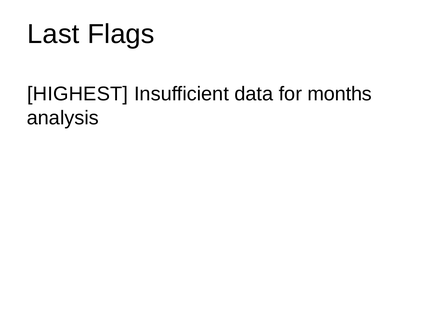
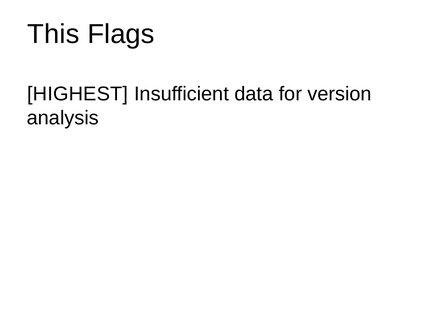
Last: Last -> This
months: months -> version
